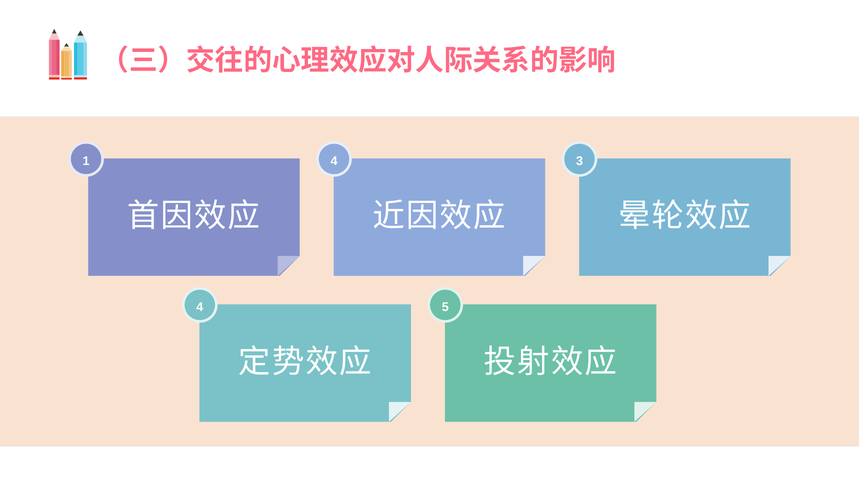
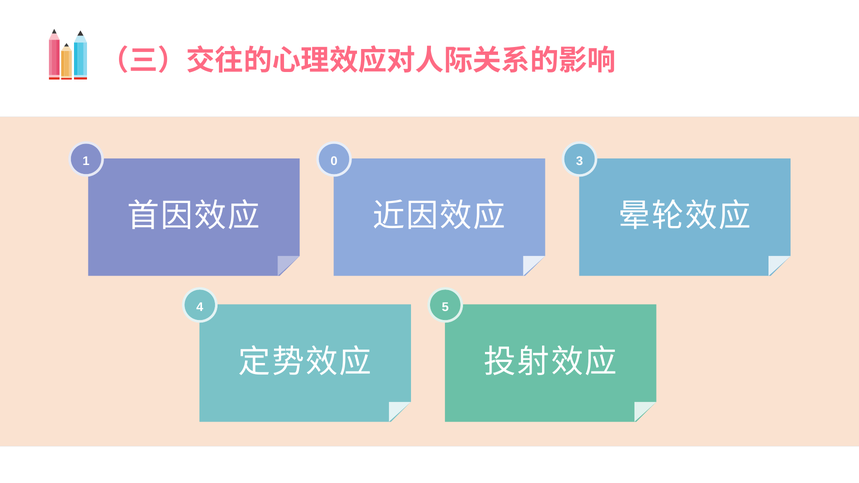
1 4: 4 -> 0
